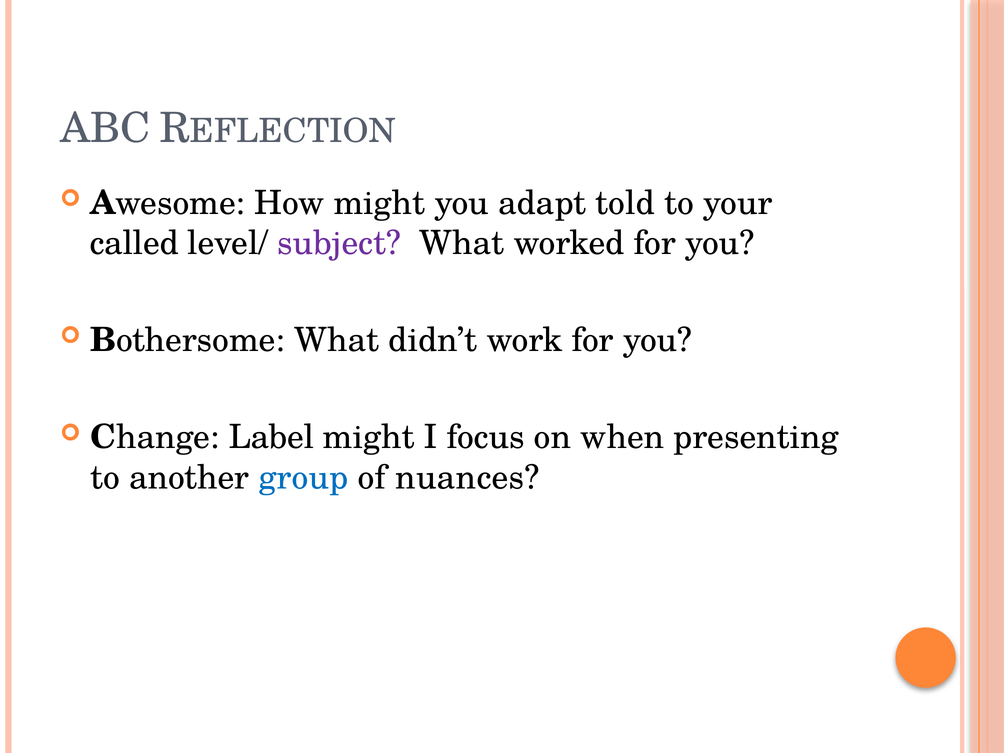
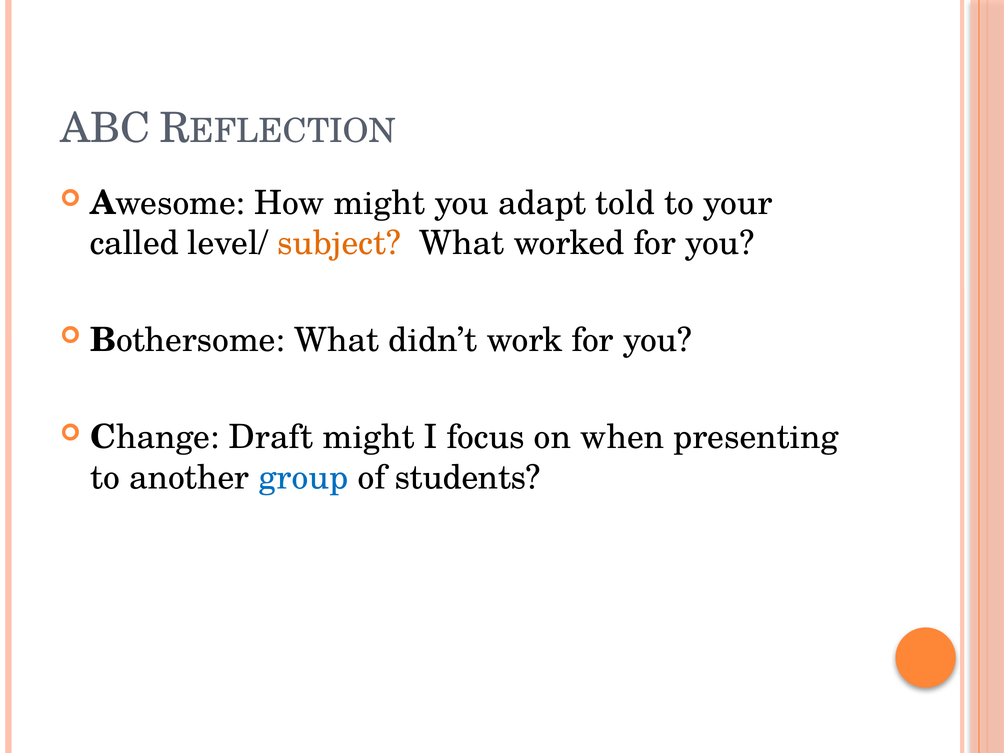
subject colour: purple -> orange
Label: Label -> Draft
nuances: nuances -> students
